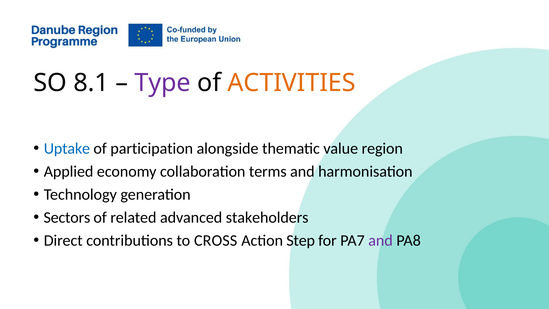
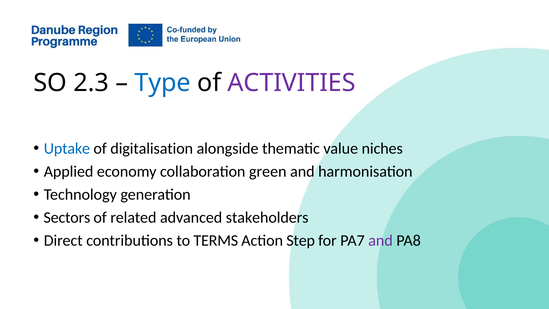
8.1: 8.1 -> 2.3
Type colour: purple -> blue
ACTIVITIES colour: orange -> purple
participation: participation -> digitalisation
region: region -> niches
terms: terms -> green
CROSS: CROSS -> TERMS
